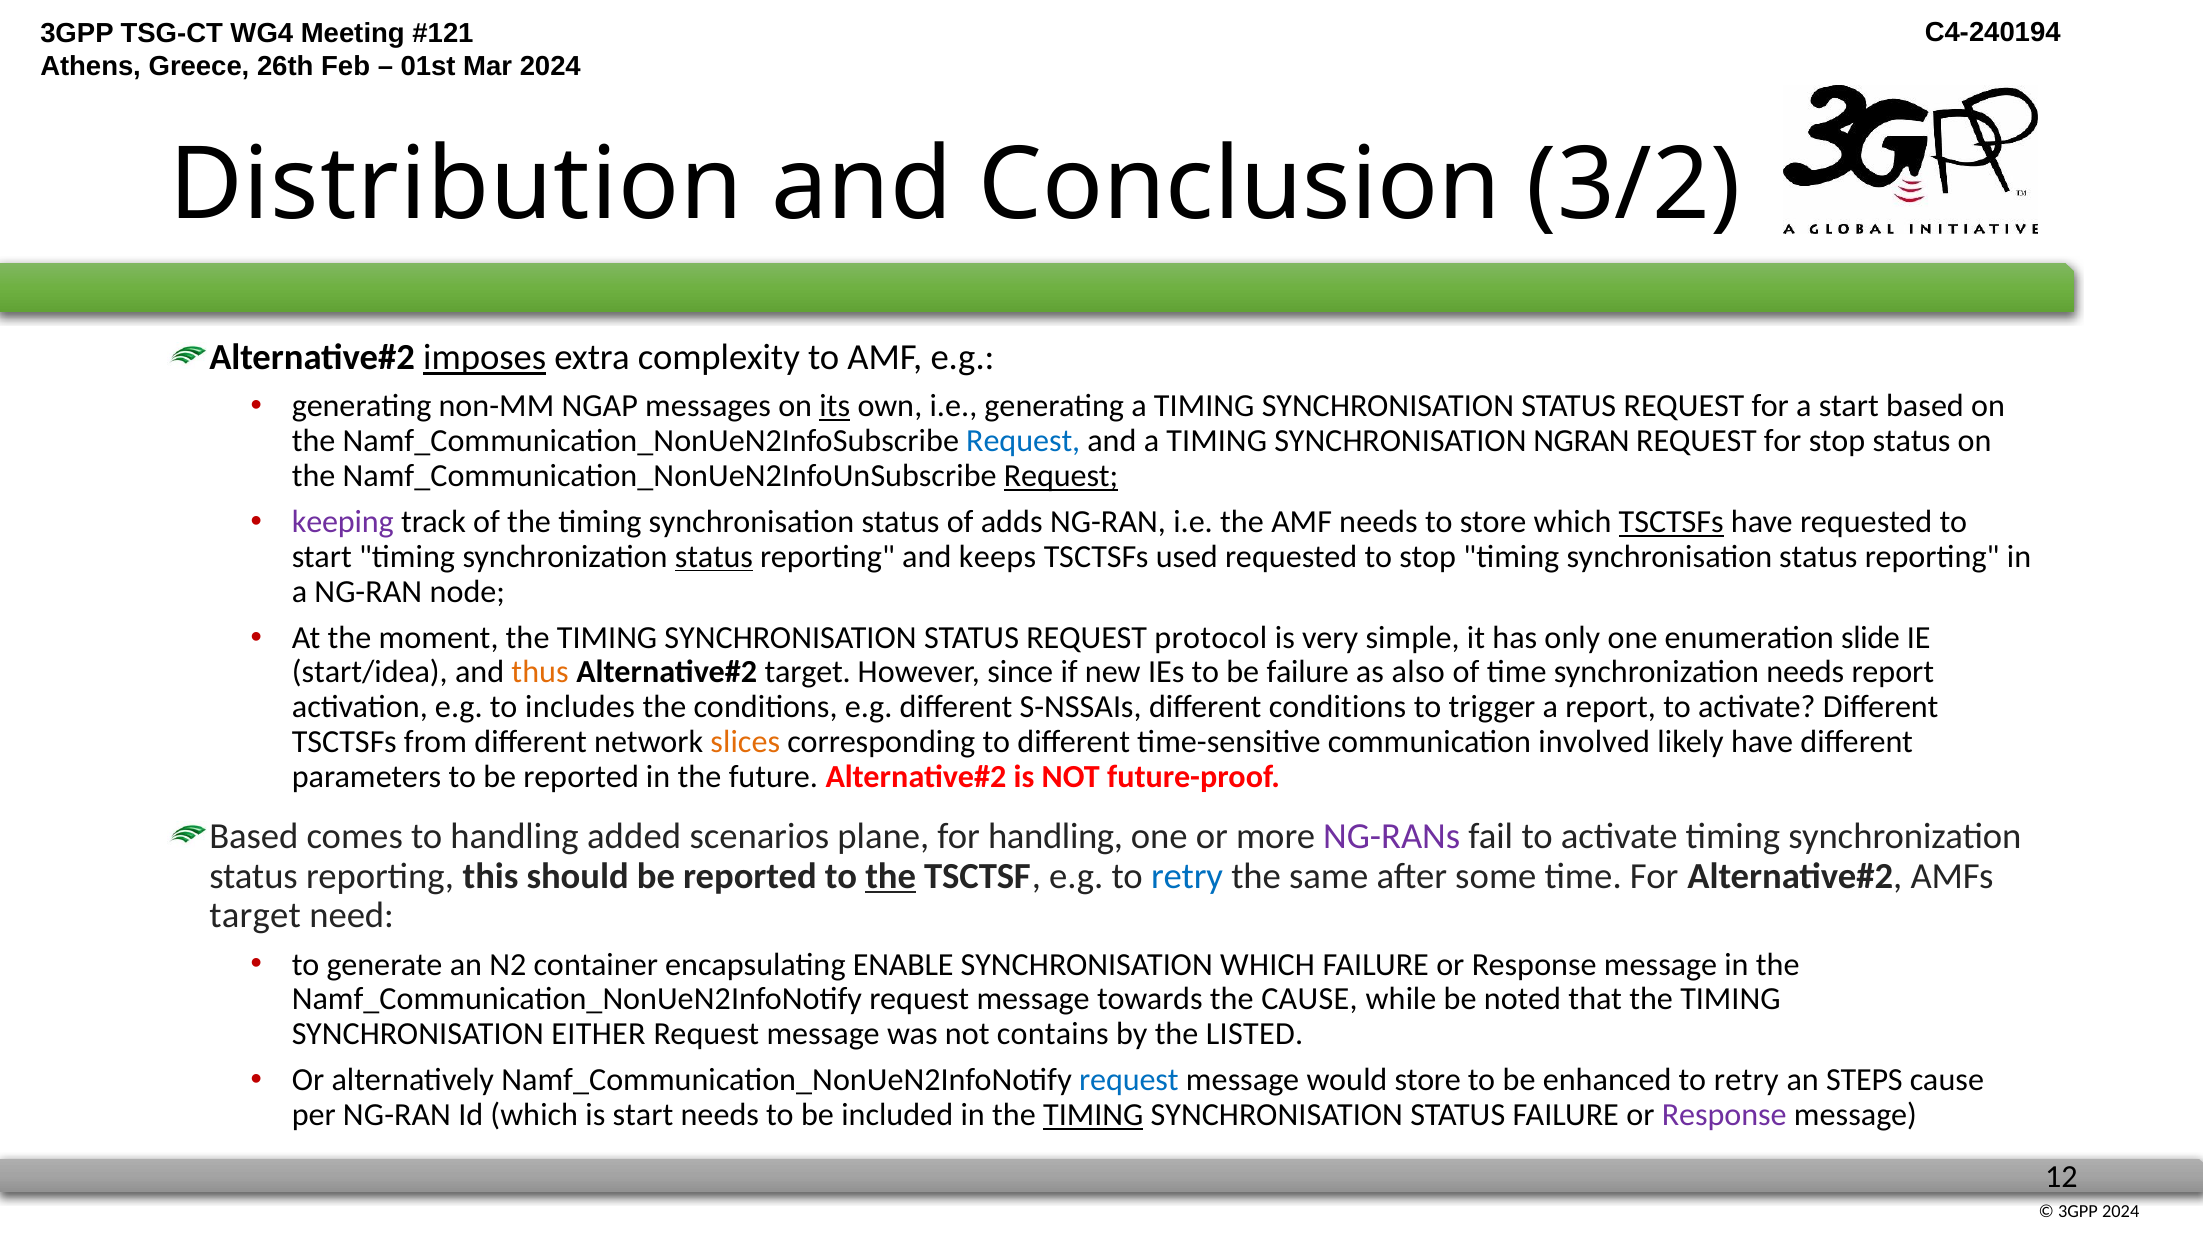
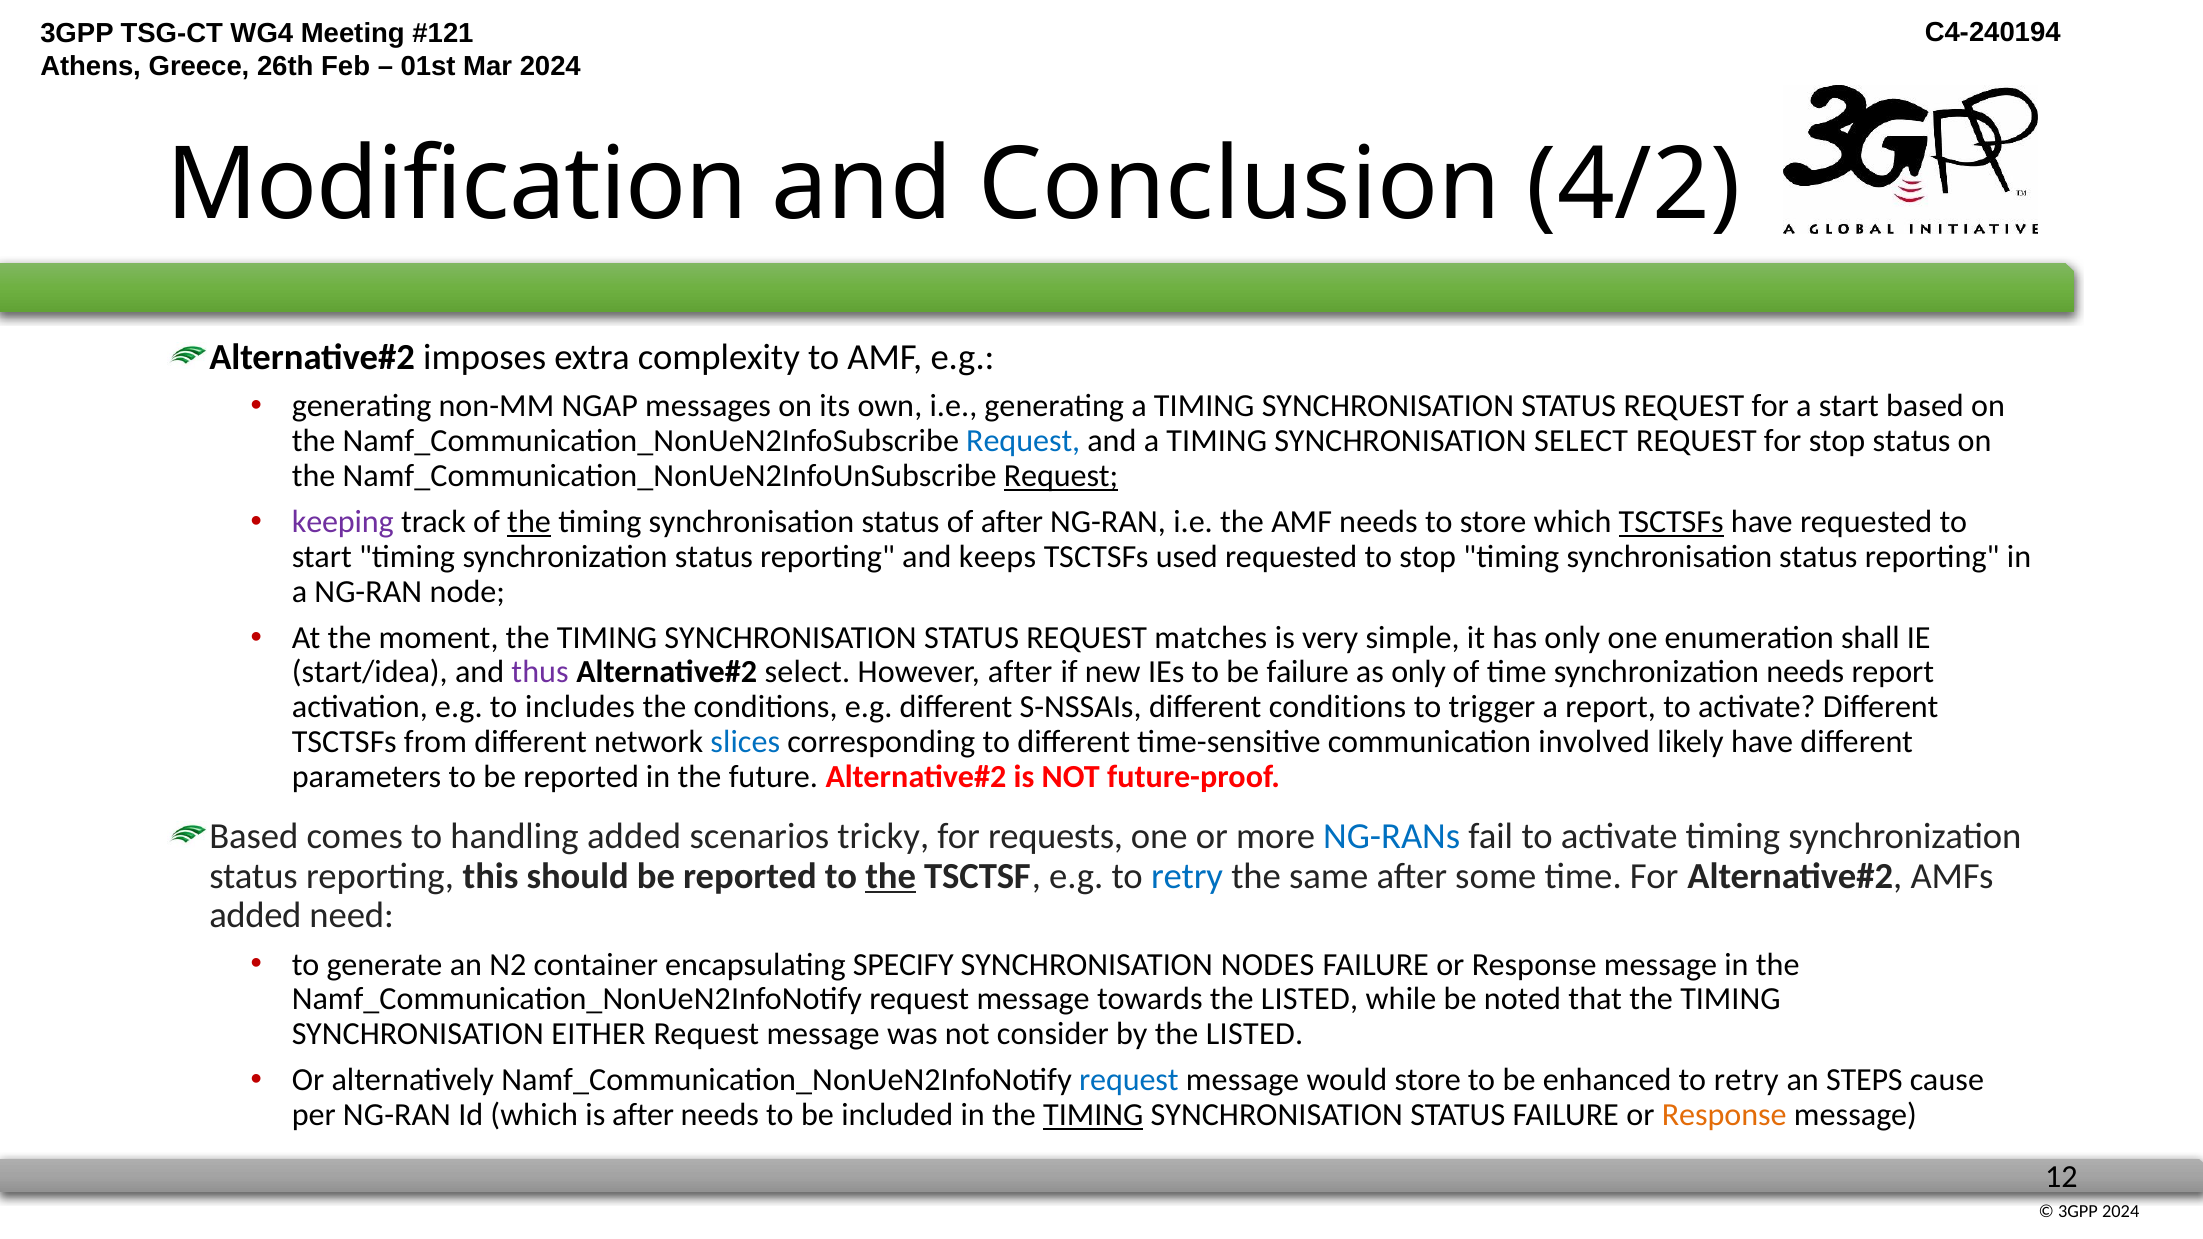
Distribution: Distribution -> Modification
3/2: 3/2 -> 4/2
imposes underline: present -> none
its underline: present -> none
SYNCHRONISATION NGRAN: NGRAN -> SELECT
the at (529, 522) underline: none -> present
of adds: adds -> after
status at (714, 557) underline: present -> none
protocol: protocol -> matches
slide: slide -> shall
thus colour: orange -> purple
target at (808, 672): target -> select
However since: since -> after
as also: also -> only
slices colour: orange -> blue
plane: plane -> tricky
for handling: handling -> requests
NG-RANs colour: purple -> blue
target at (255, 916): target -> added
ENABLE: ENABLE -> SPECIFY
SYNCHRONISATION WHICH: WHICH -> NODES
towards the CAUSE: CAUSE -> LISTED
contains: contains -> consider
is start: start -> after
Response at (1724, 1115) colour: purple -> orange
